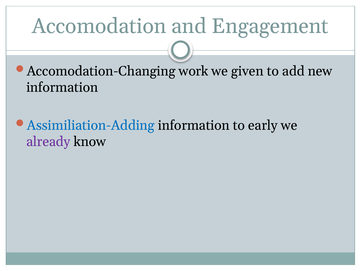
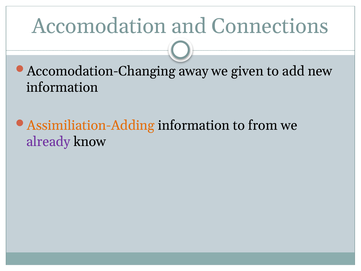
Engagement: Engagement -> Connections
work: work -> away
Assimiliation-Adding colour: blue -> orange
early: early -> from
